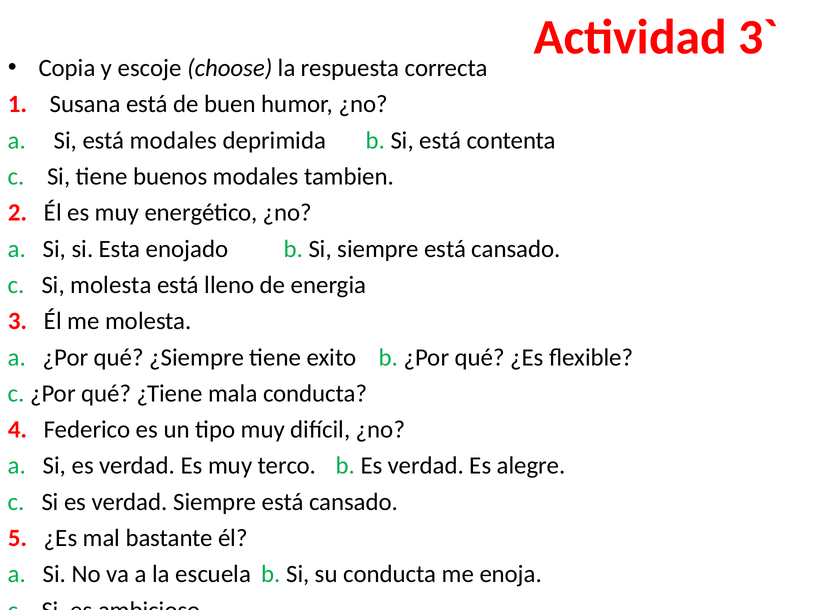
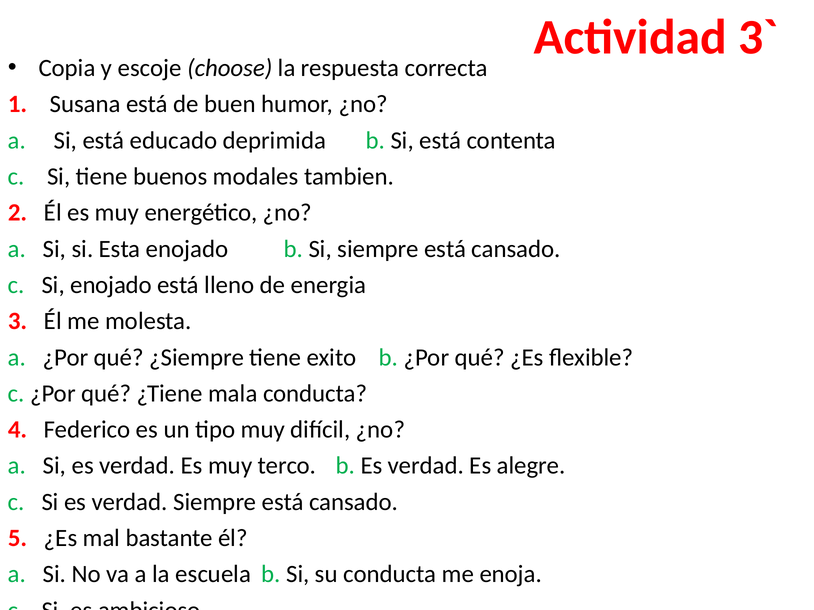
está modales: modales -> educado
Si molesta: molesta -> enojado
